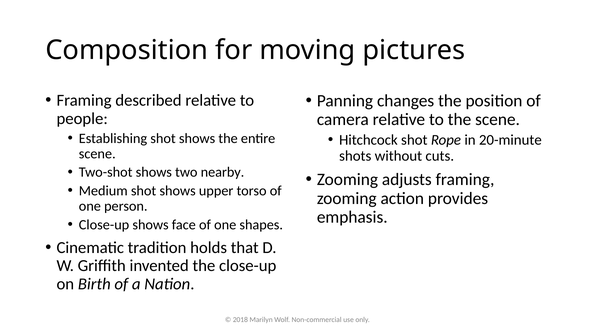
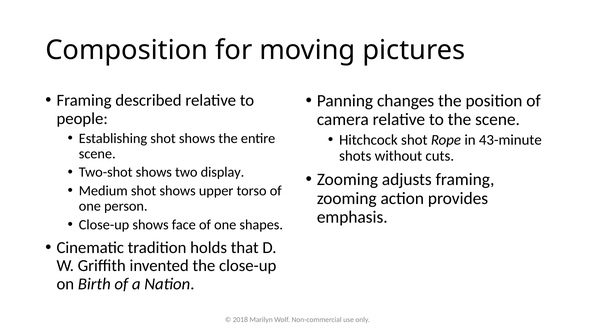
20-minute: 20-minute -> 43-minute
nearby: nearby -> display
